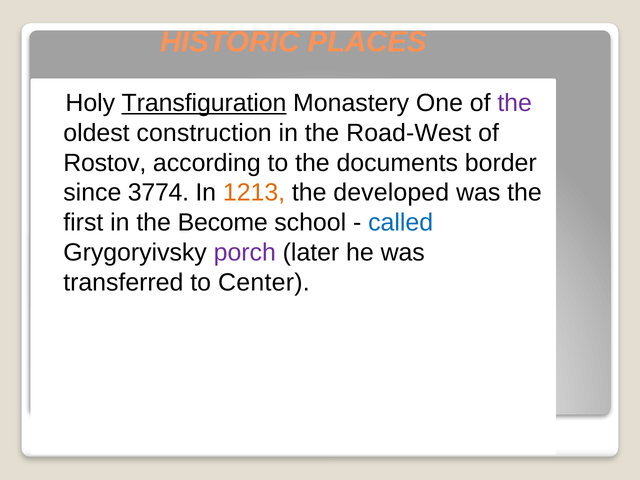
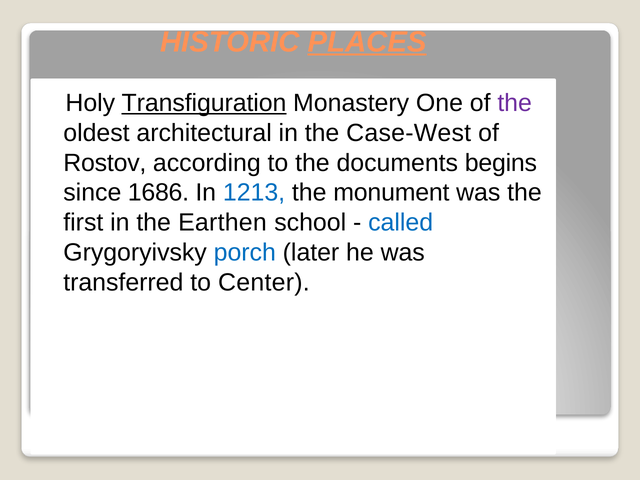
PLACES underline: none -> present
construction: construction -> architectural
Road-West: Road-West -> Case-West
border: border -> begins
3774: 3774 -> 1686
1213 colour: orange -> blue
developed: developed -> monument
Become: Become -> Earthen
porch colour: purple -> blue
